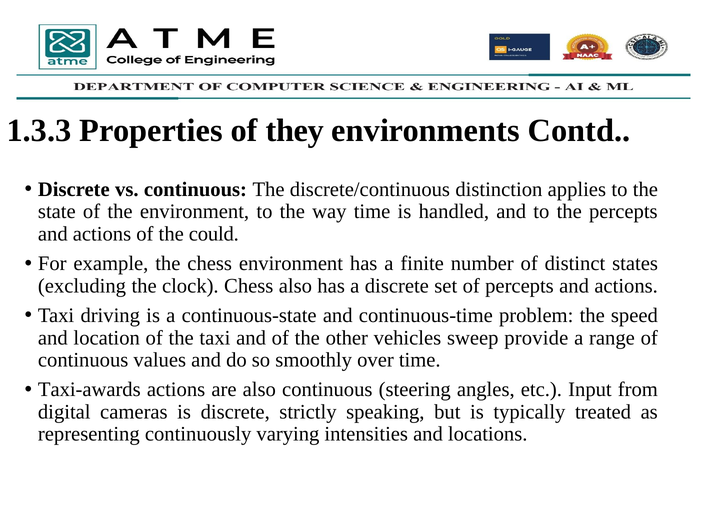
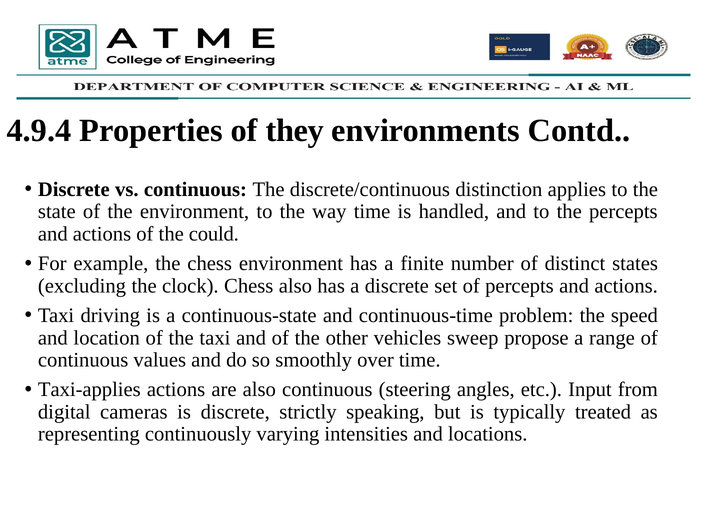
1.3.3: 1.3.3 -> 4.9.4
provide: provide -> propose
Taxi-awards: Taxi-awards -> Taxi-applies
